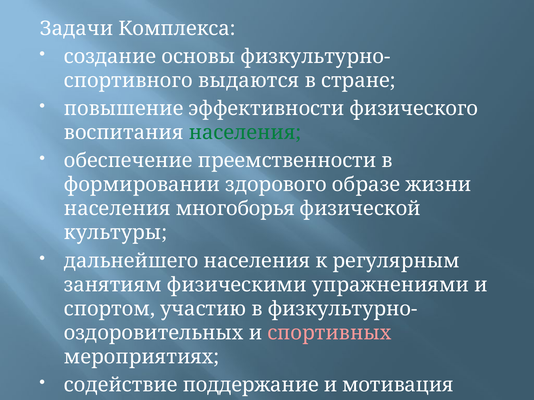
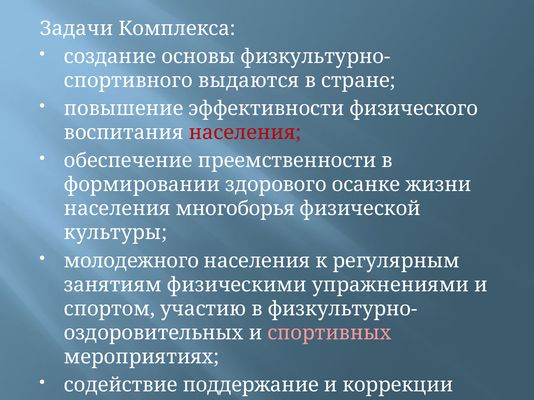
населения at (245, 133) colour: green -> red
образе: образе -> осанке
дальнейшего: дальнейшего -> молодежного
мотивация: мотивация -> коррекции
